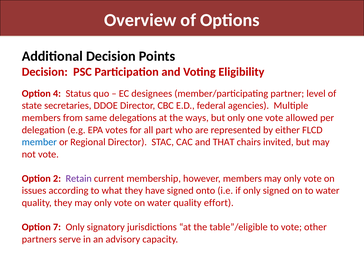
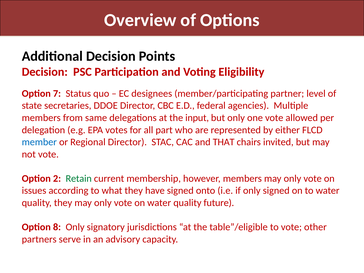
4: 4 -> 7
ways: ways -> input
Retain colour: purple -> green
effort: effort -> future
7: 7 -> 8
